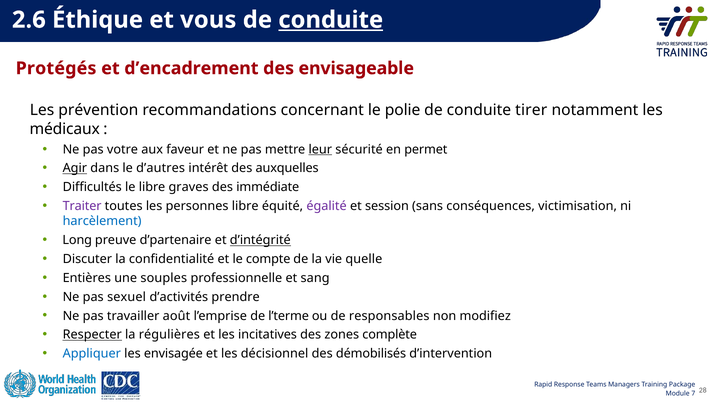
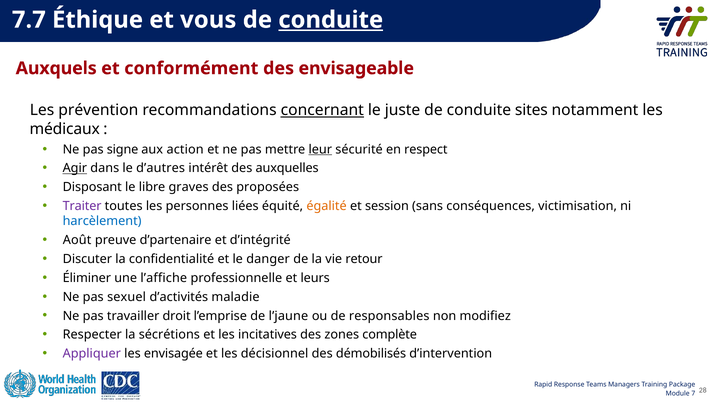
2.6: 2.6 -> 7.7
Protégés: Protégés -> Auxquels
dʼencadrement: dʼencadrement -> conformément
concernant underline: none -> present
polie: polie -> juste
tirer: tirer -> sites
votre: votre -> signe
faveur: faveur -> action
permet: permet -> respect
Difficultés: Difficultés -> Disposant
immédiate: immédiate -> proposées
personnes libre: libre -> liées
égalité colour: purple -> orange
Long: Long -> Août
d’intégrité underline: present -> none
compte: compte -> danger
quelle: quelle -> retour
Entières: Entières -> Éliminer
souples: souples -> lʼaffiche
sang: sang -> leurs
prendre: prendre -> maladie
août: août -> droit
l’terme: l’terme -> l’jaune
Respecter underline: present -> none
régulières: régulières -> sécrétions
Appliquer colour: blue -> purple
